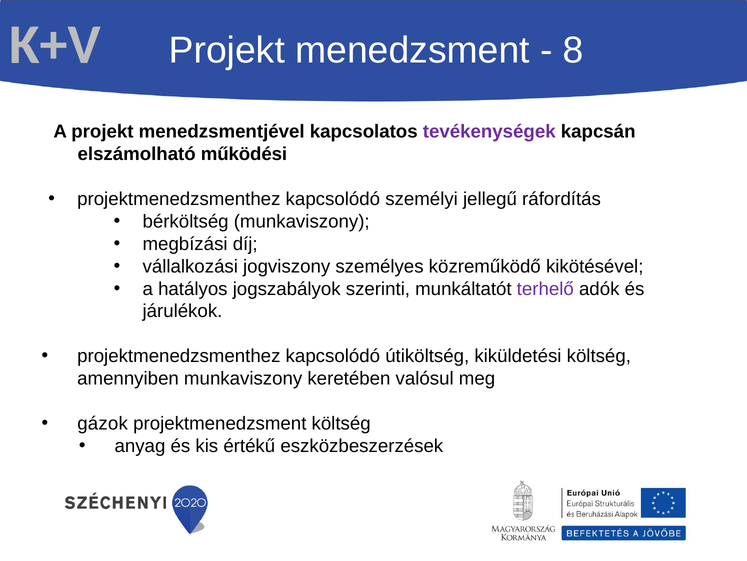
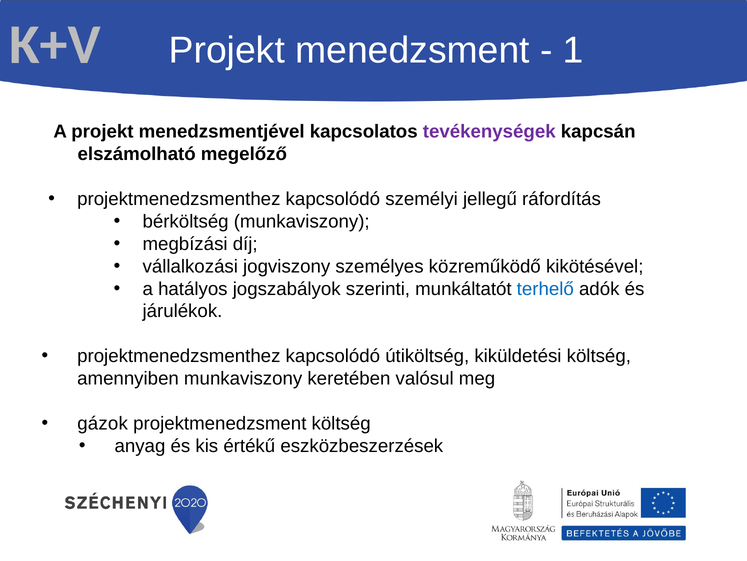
8: 8 -> 1
működési: működési -> megelőző
terhelő colour: purple -> blue
